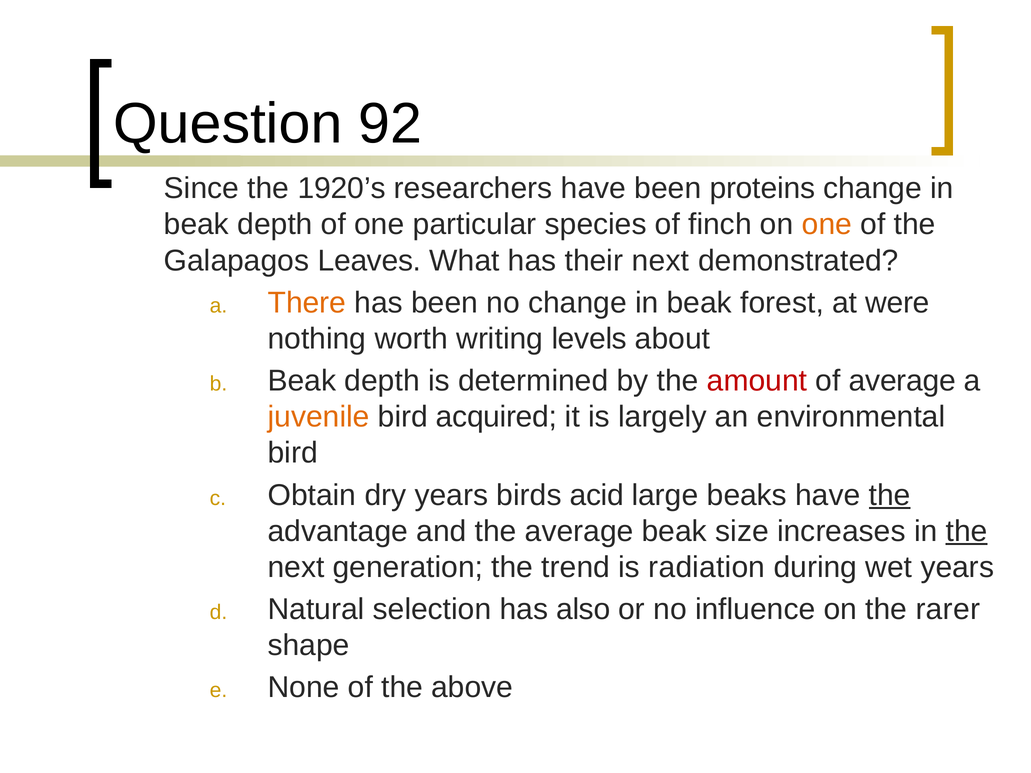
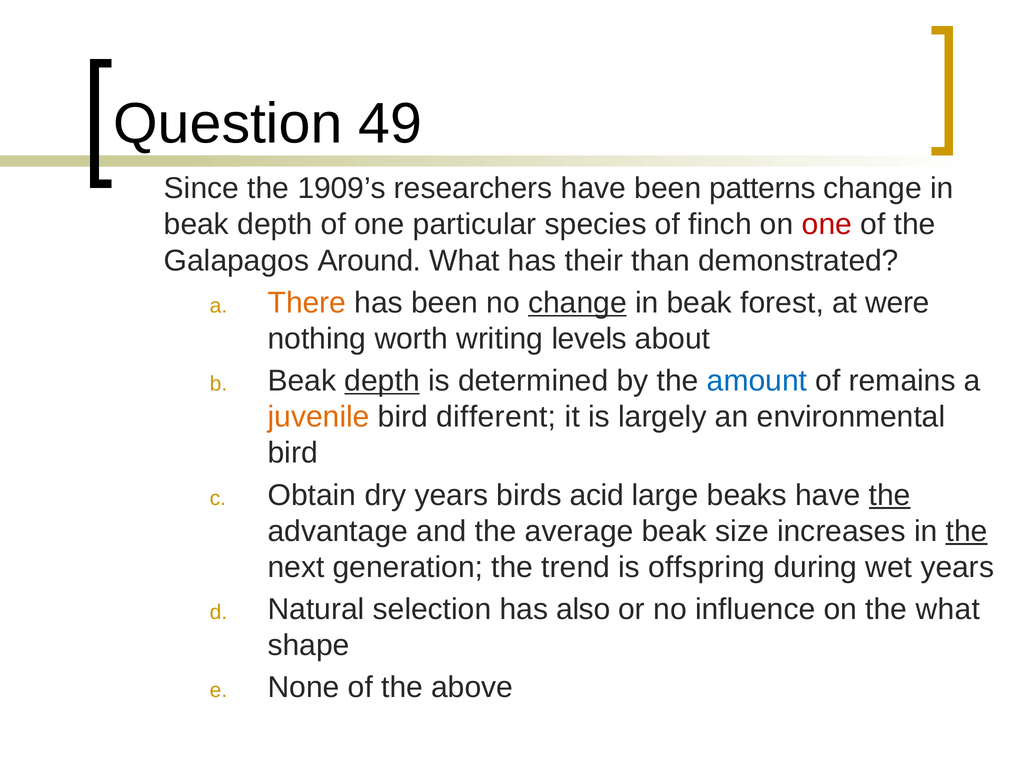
92: 92 -> 49
1920’s: 1920’s -> 1909’s
proteins: proteins -> patterns
one at (827, 225) colour: orange -> red
Leaves: Leaves -> Around
their next: next -> than
change at (577, 303) underline: none -> present
depth at (382, 381) underline: none -> present
amount colour: red -> blue
of average: average -> remains
acquired: acquired -> different
radiation: radiation -> offspring
the rarer: rarer -> what
